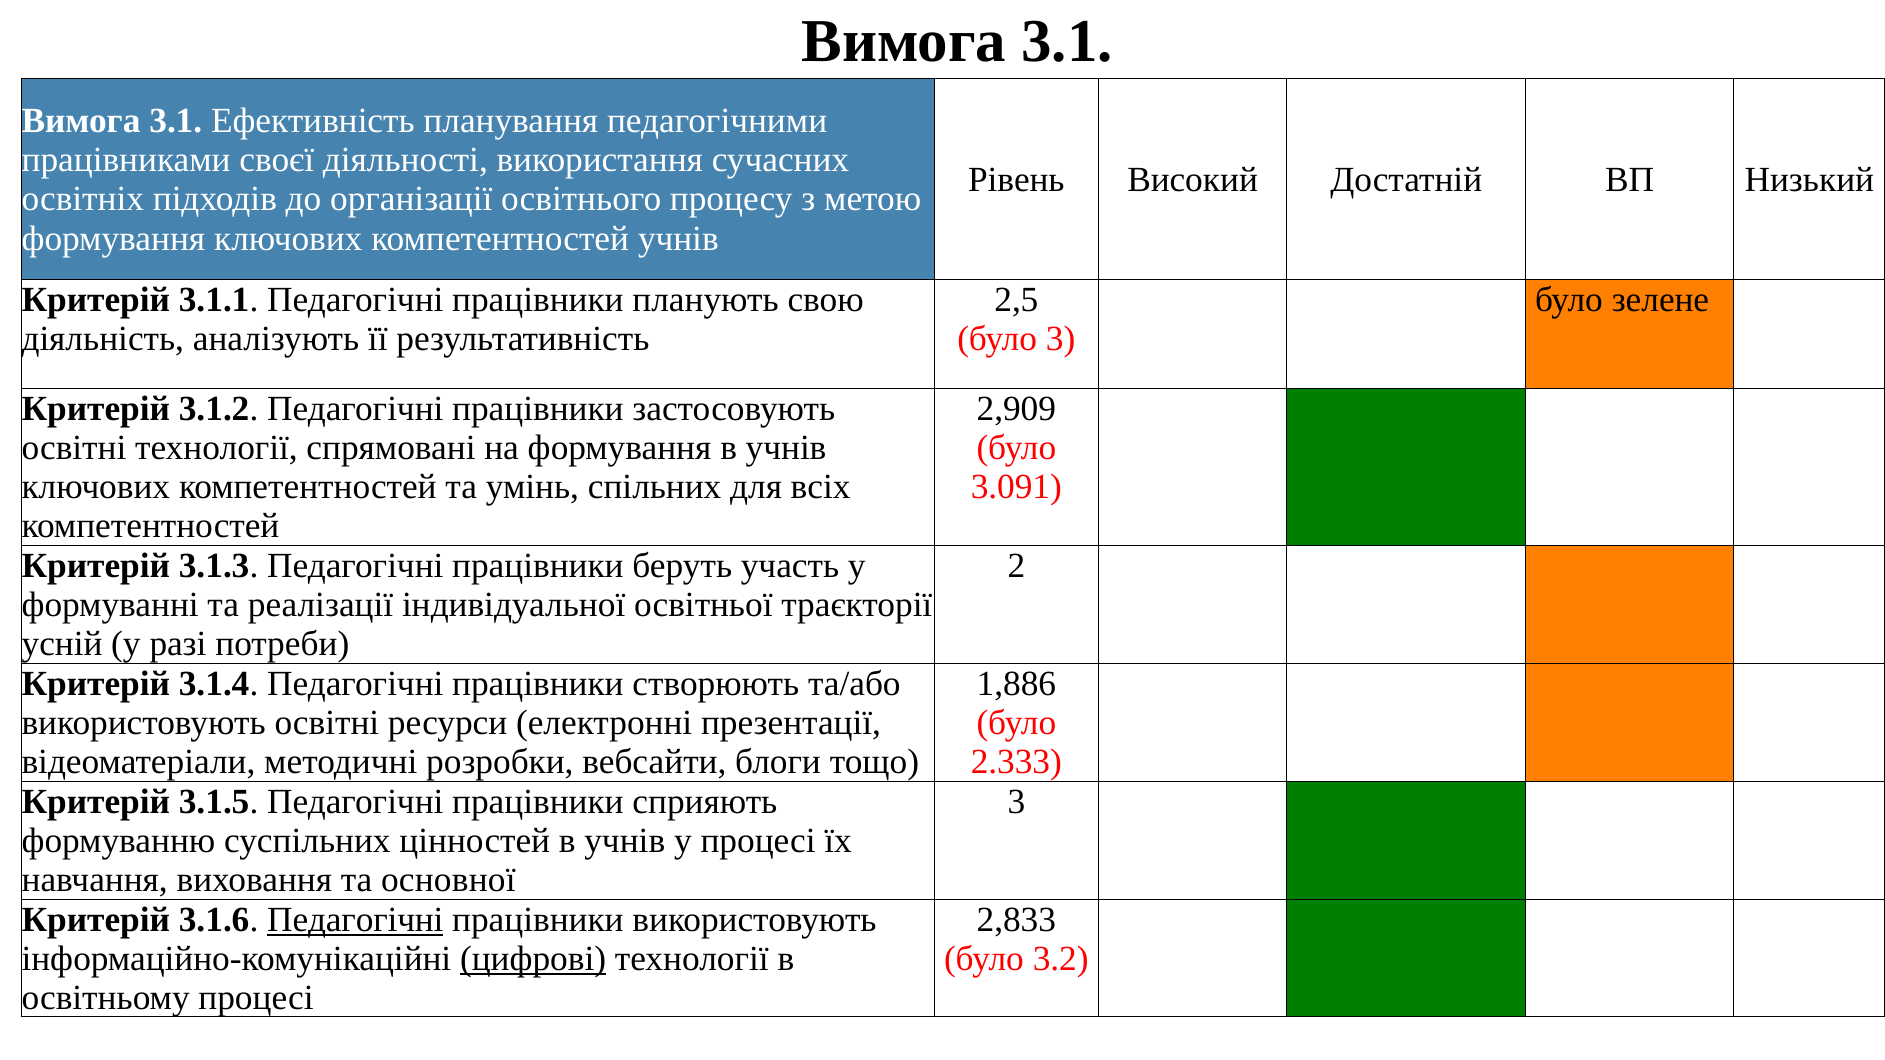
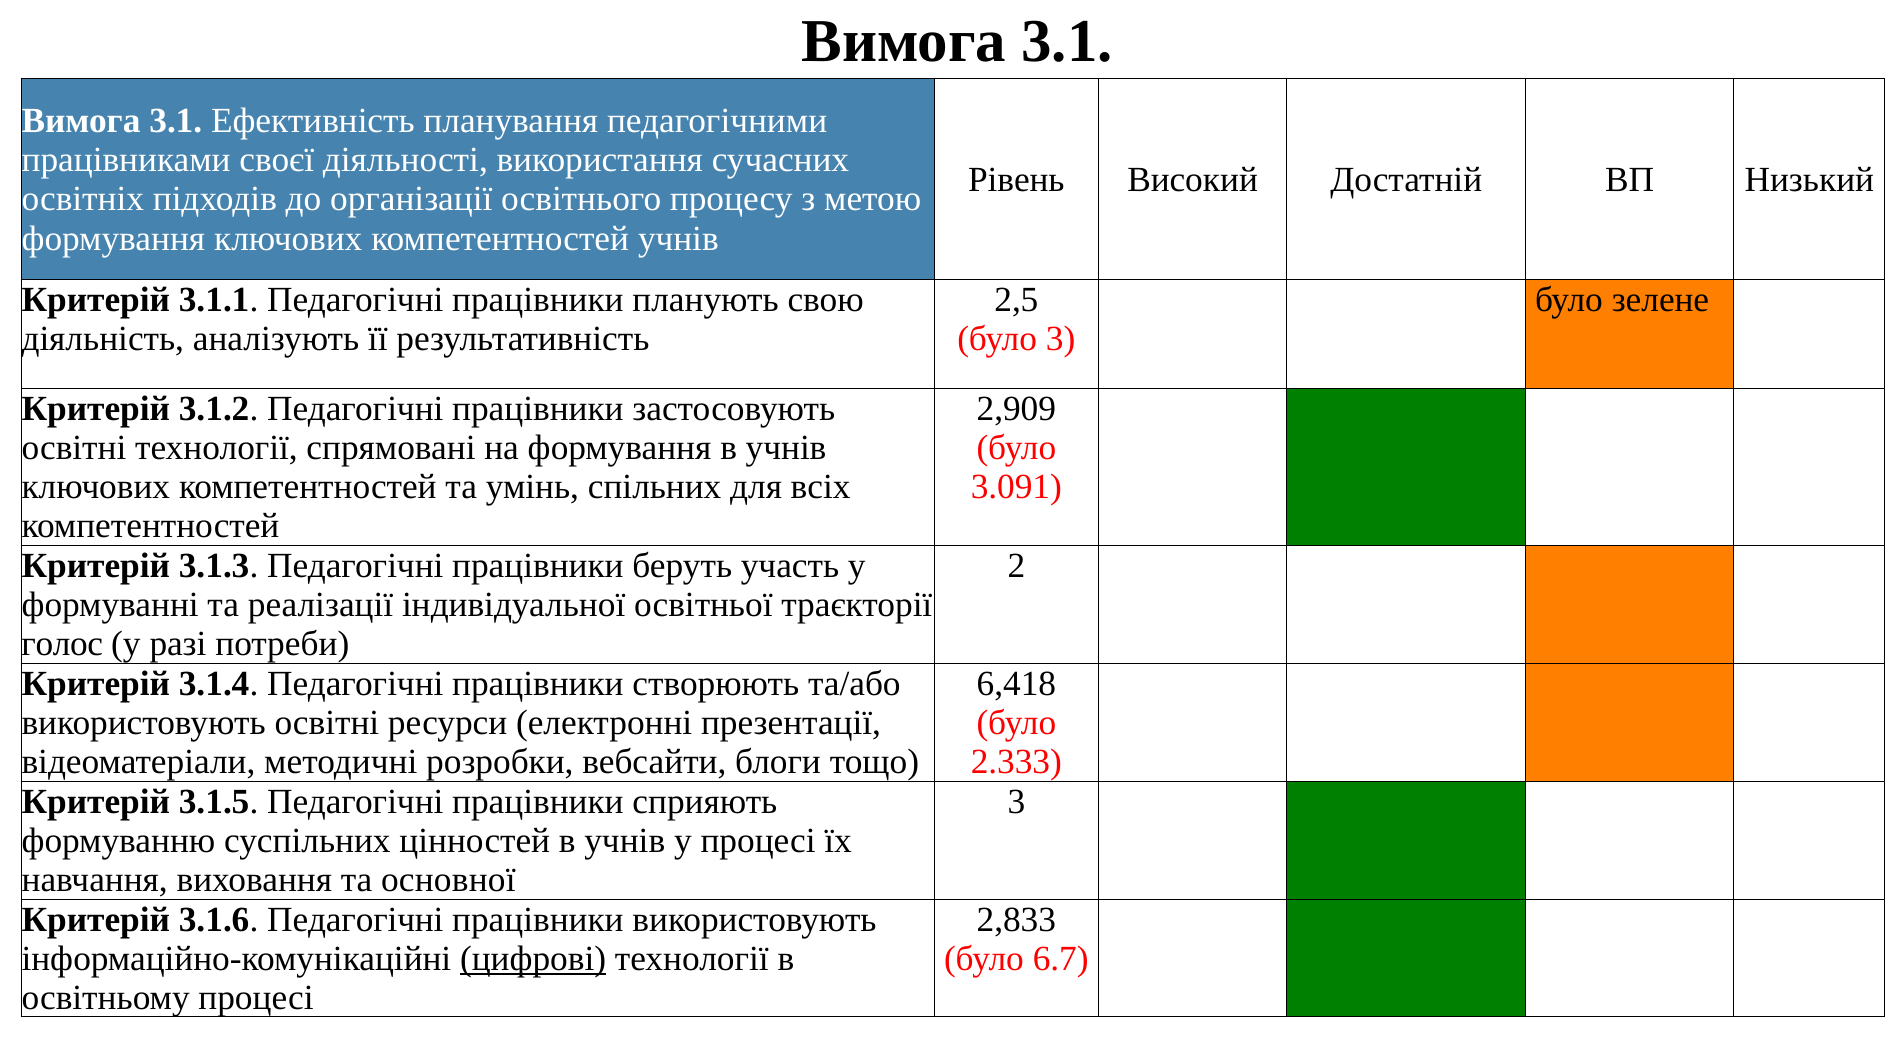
усній: усній -> голос
1,886: 1,886 -> 6,418
Педагогічні at (355, 920) underline: present -> none
3.2: 3.2 -> 6.7
